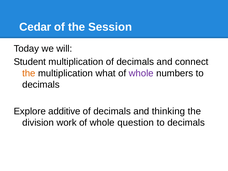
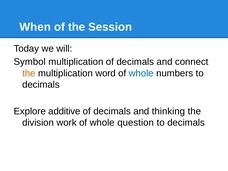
Cedar: Cedar -> When
Student: Student -> Symbol
what: what -> word
whole at (141, 73) colour: purple -> blue
